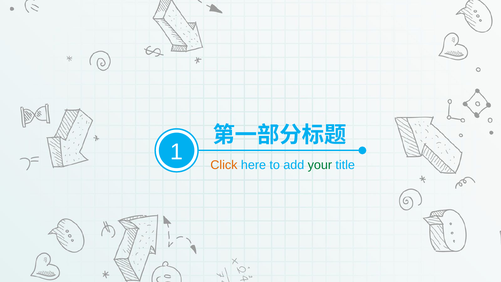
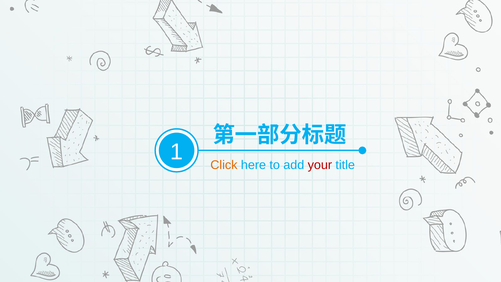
your colour: green -> red
